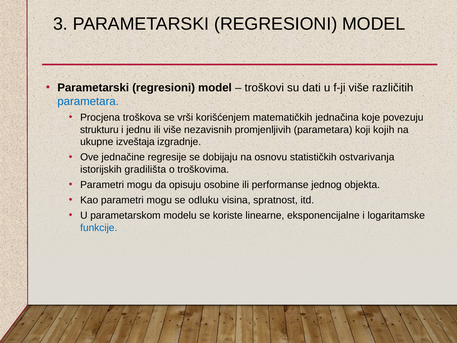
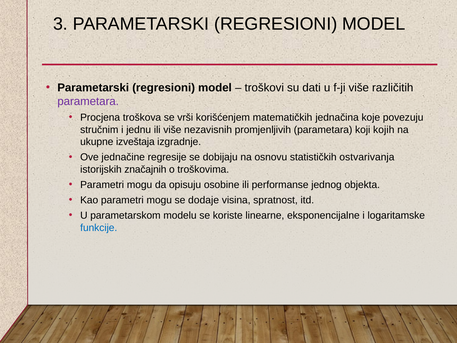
parametara at (88, 101) colour: blue -> purple
strukturu: strukturu -> stručnim
gradilišta: gradilišta -> značajnih
odluku: odluku -> dodaje
